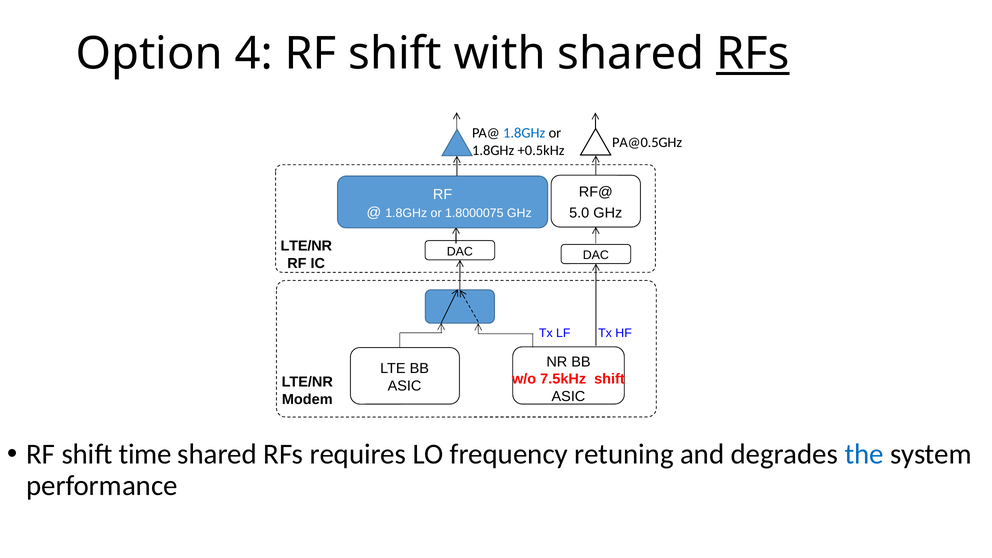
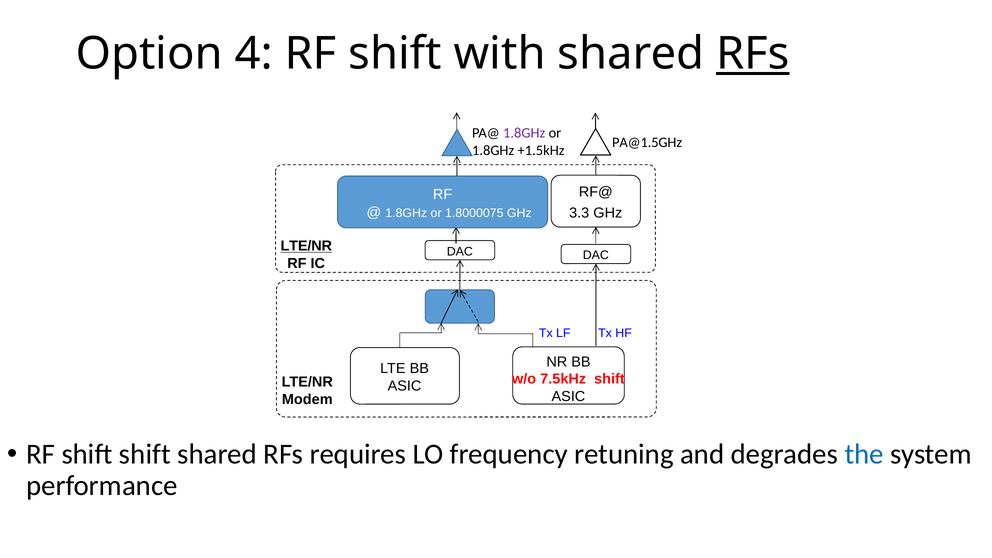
1.8GHz at (524, 133) colour: blue -> purple
PA@0.5GHz: PA@0.5GHz -> PA@1.5GHz
+0.5kHz: +0.5kHz -> +1.5kHz
5.0: 5.0 -> 3.3
LTE/NR at (306, 246) underline: none -> present
shift time: time -> shift
